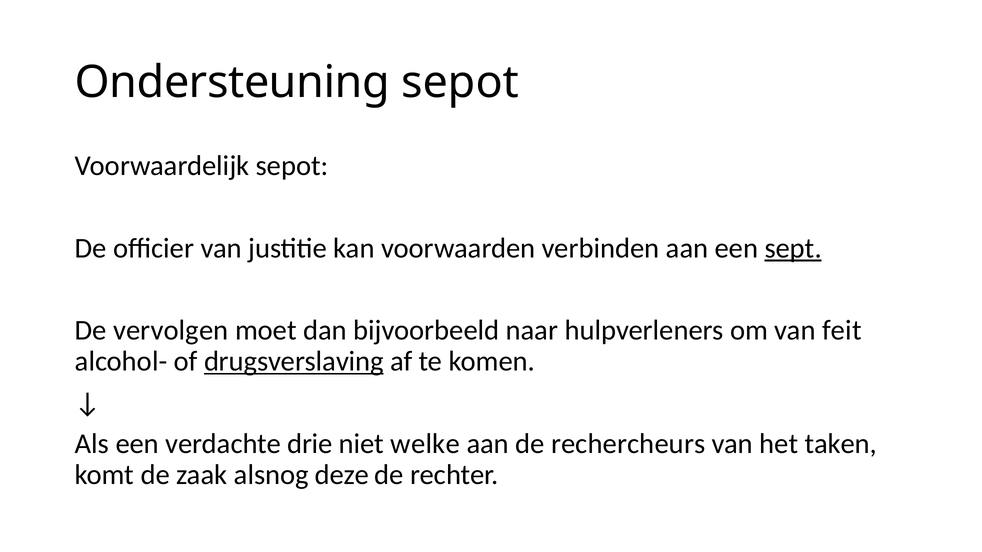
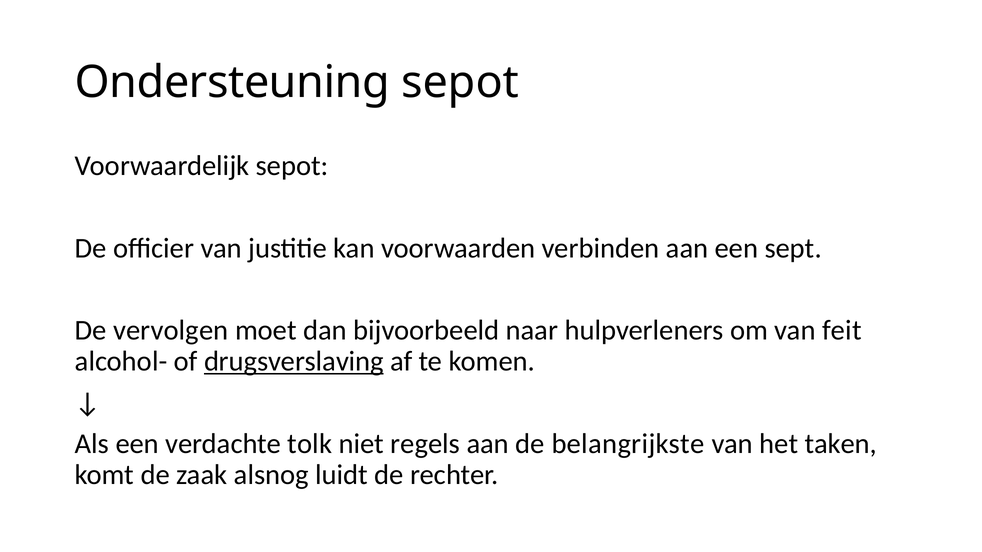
sept underline: present -> none
drie: drie -> tolk
welke: welke -> regels
rechercheurs: rechercheurs -> belangrijkste
deze: deze -> luidt
